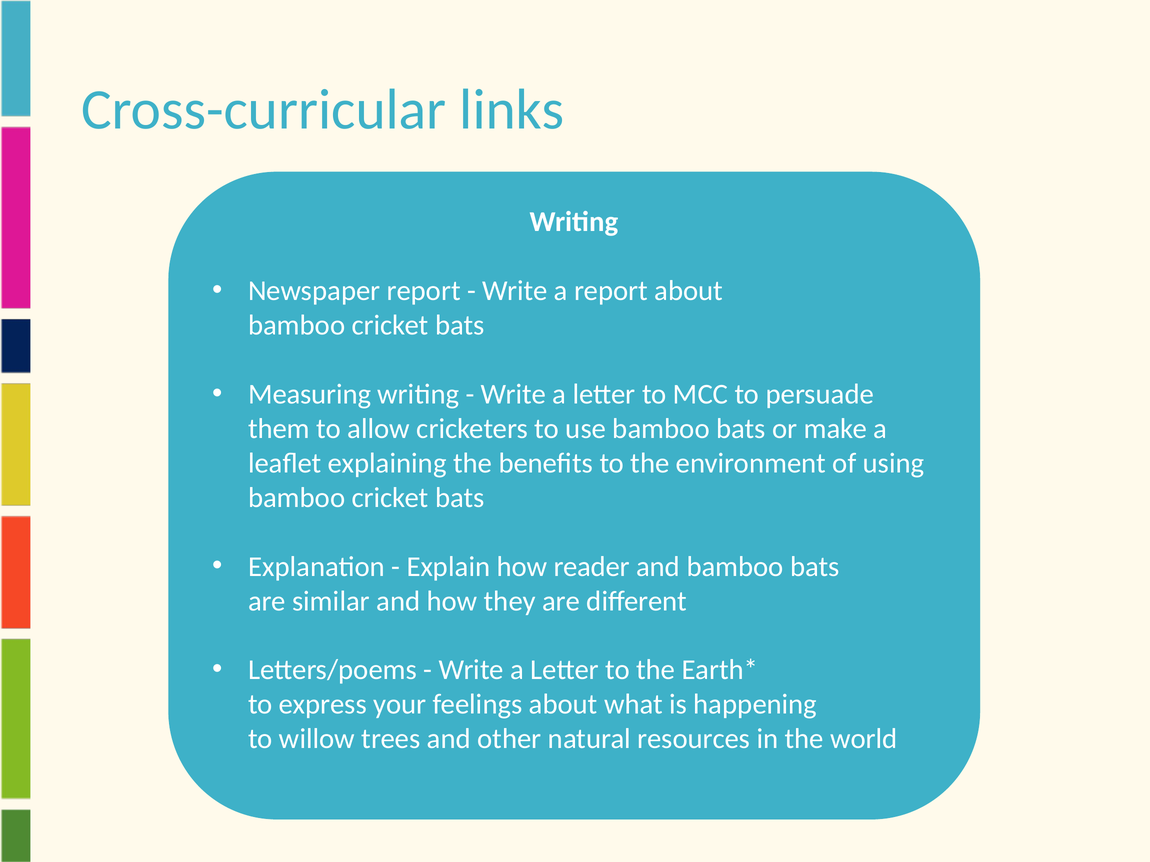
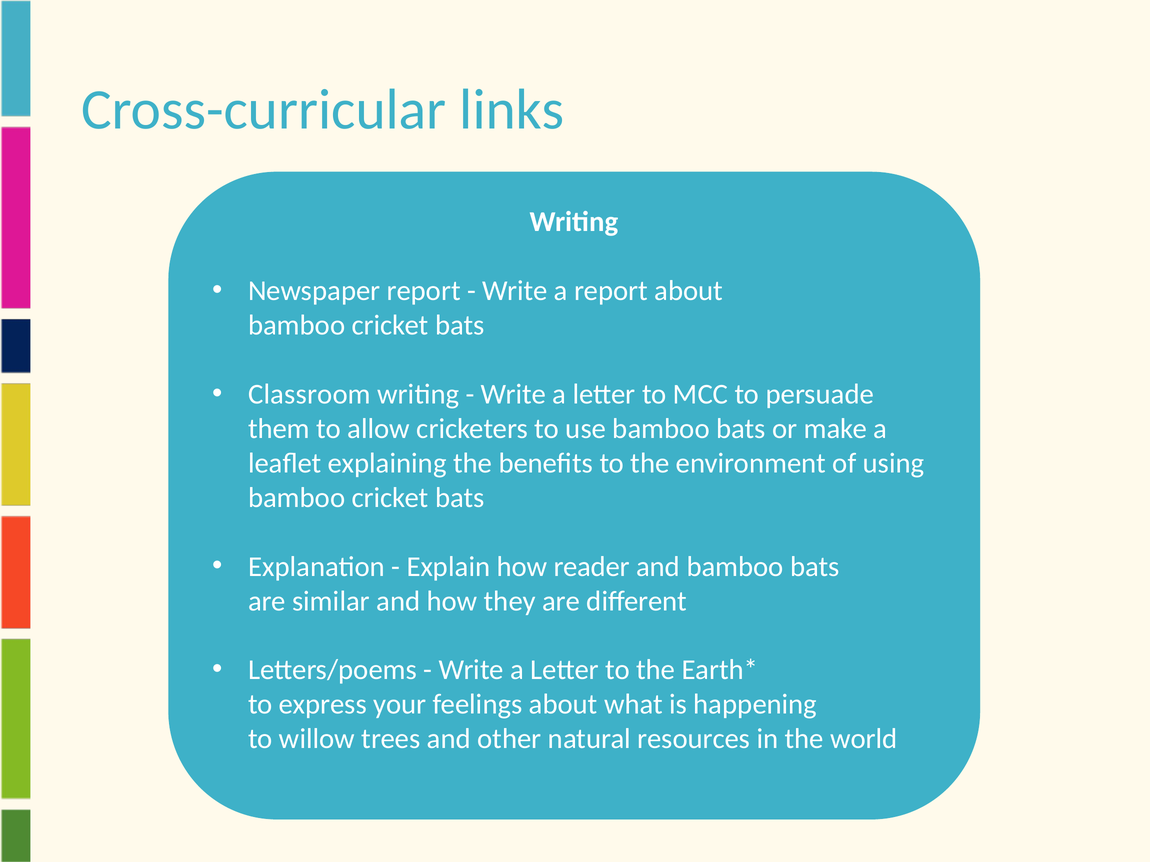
Measuring: Measuring -> Classroom
